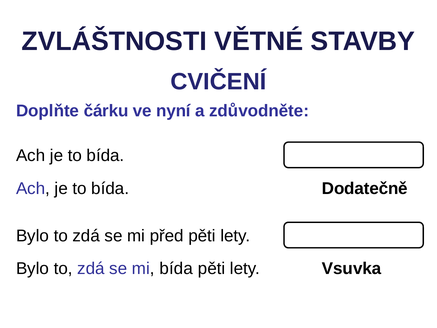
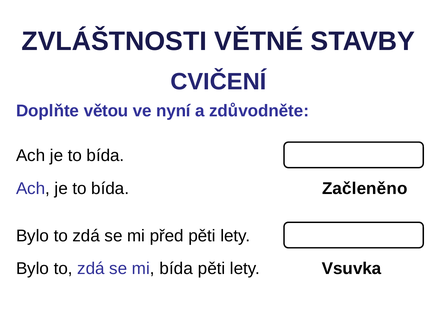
čárku: čárku -> větou
Dodatečně: Dodatečně -> Začleněno
